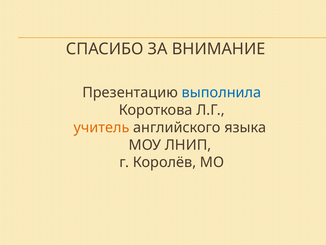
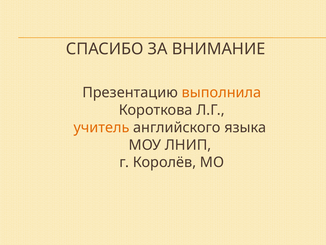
выполнила colour: blue -> orange
